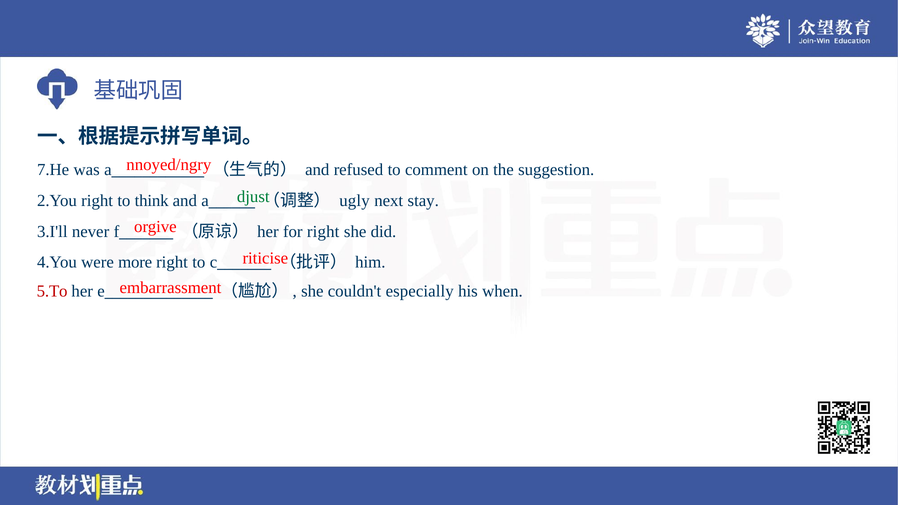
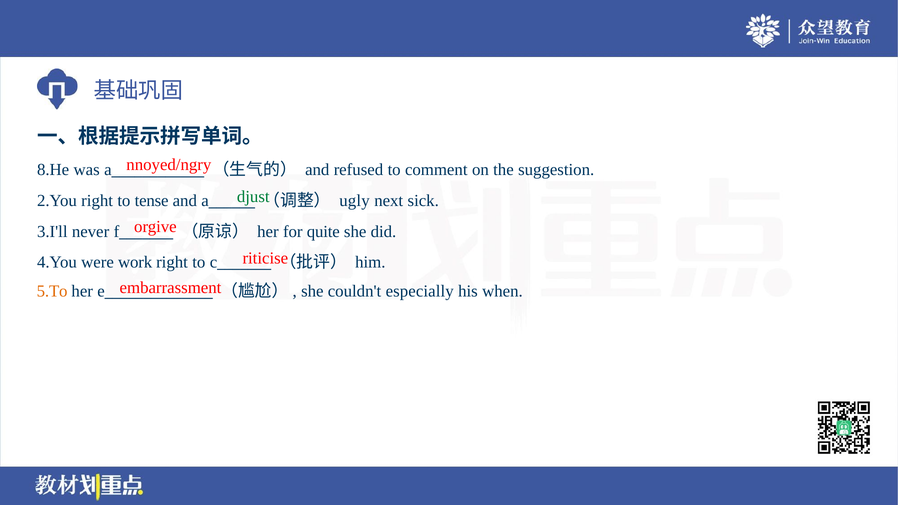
7.He: 7.He -> 8.He
think: think -> tense
stay: stay -> sick
for right: right -> quite
more: more -> work
5.To colour: red -> orange
